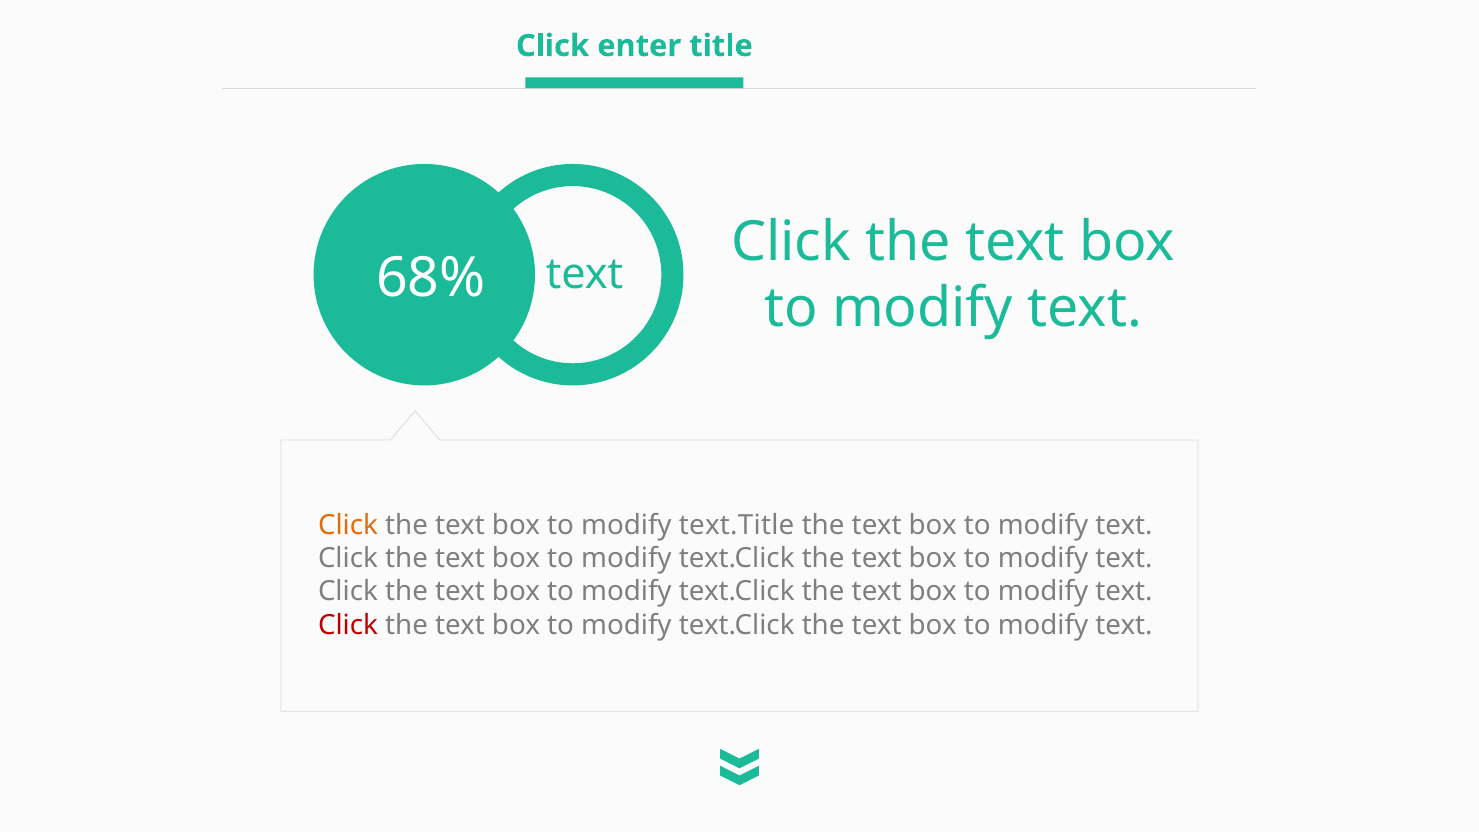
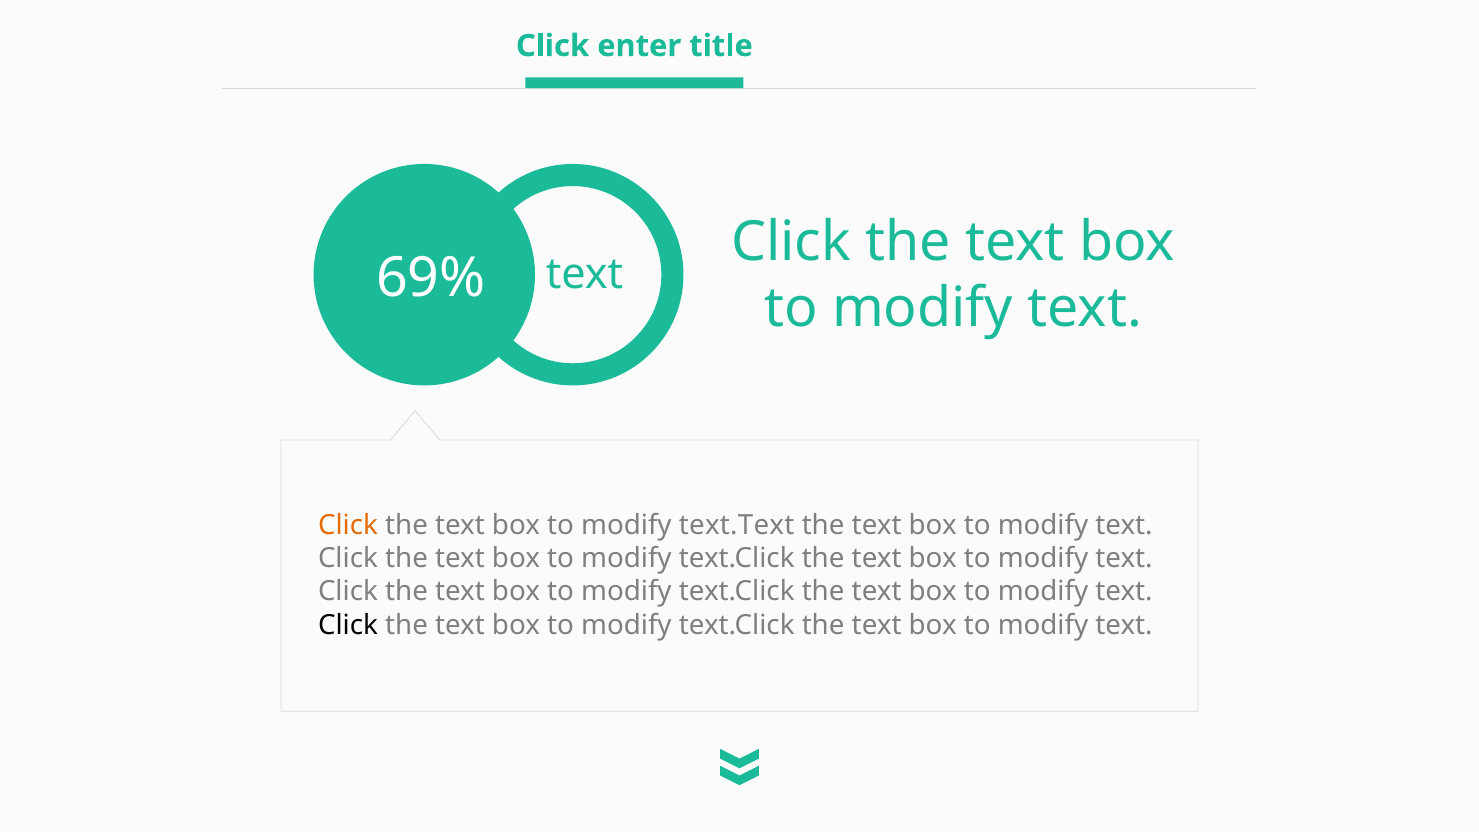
68%: 68% -> 69%
text.Title: text.Title -> text.Text
Click at (348, 625) colour: red -> black
